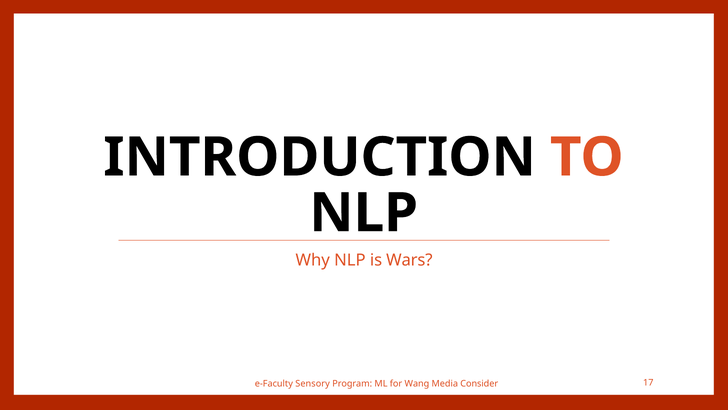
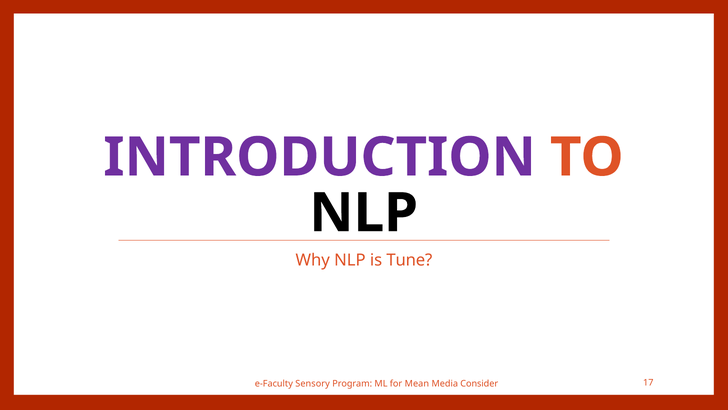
INTRODUCTION colour: black -> purple
Wars: Wars -> Tune
Wang: Wang -> Mean
